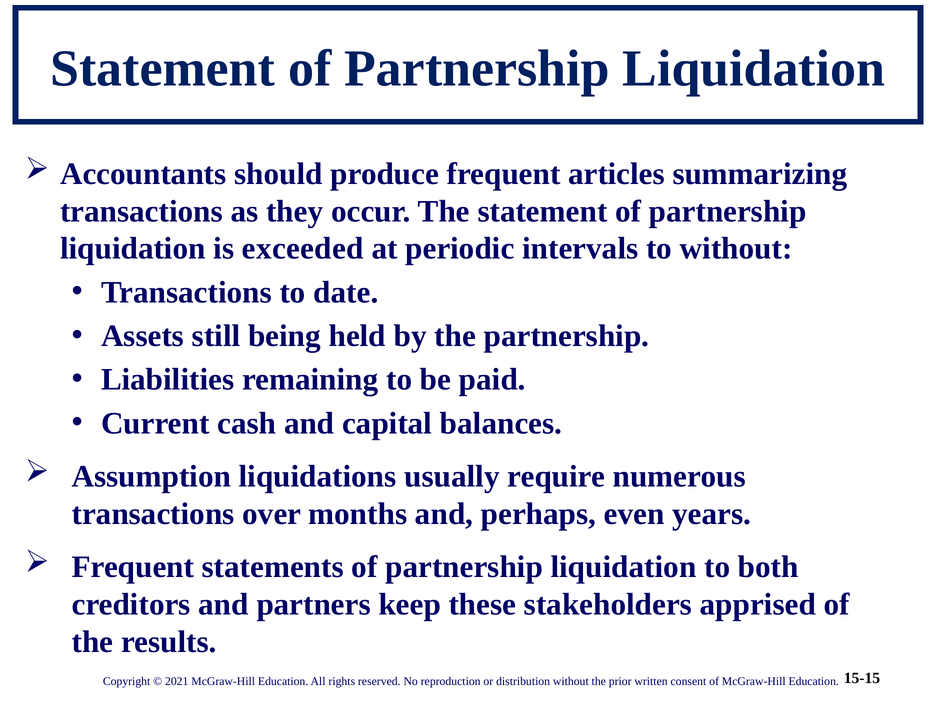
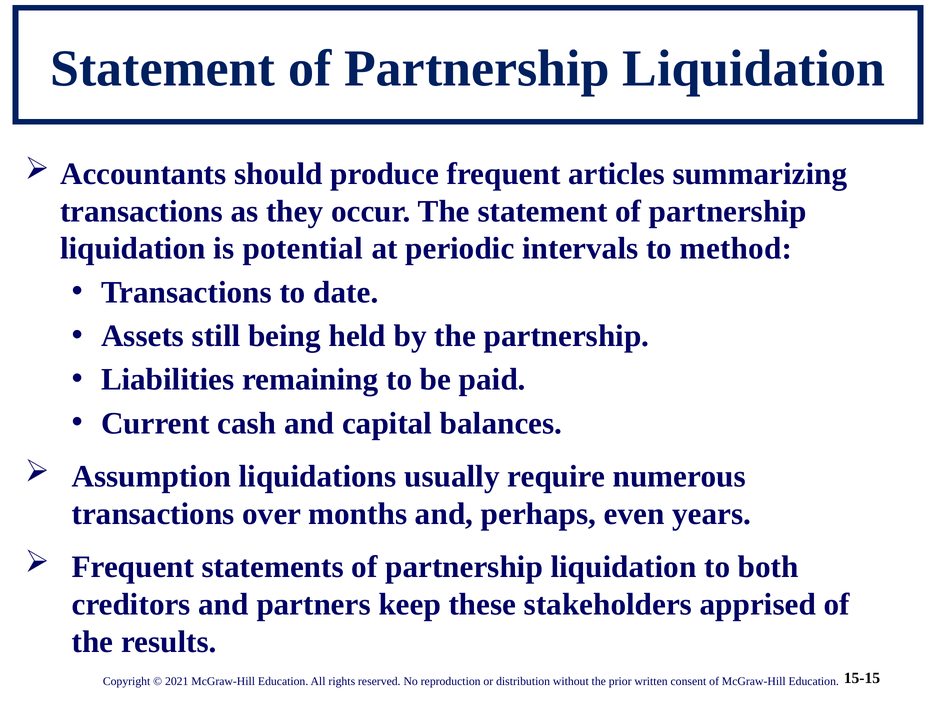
exceeded: exceeded -> potential
to without: without -> method
